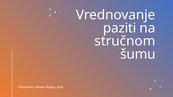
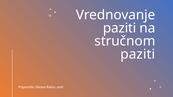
šumu at (138, 54): šumu -> paziti
